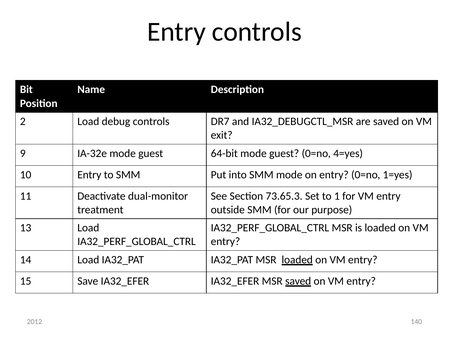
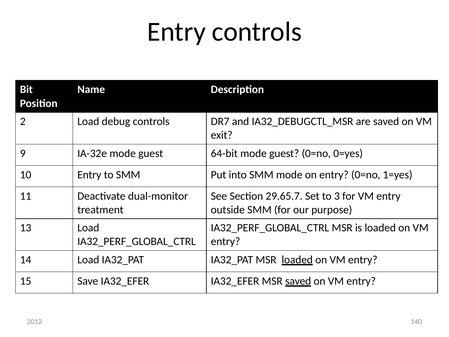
4=yes: 4=yes -> 0=yes
73.65.3: 73.65.3 -> 29.65.7
1: 1 -> 3
